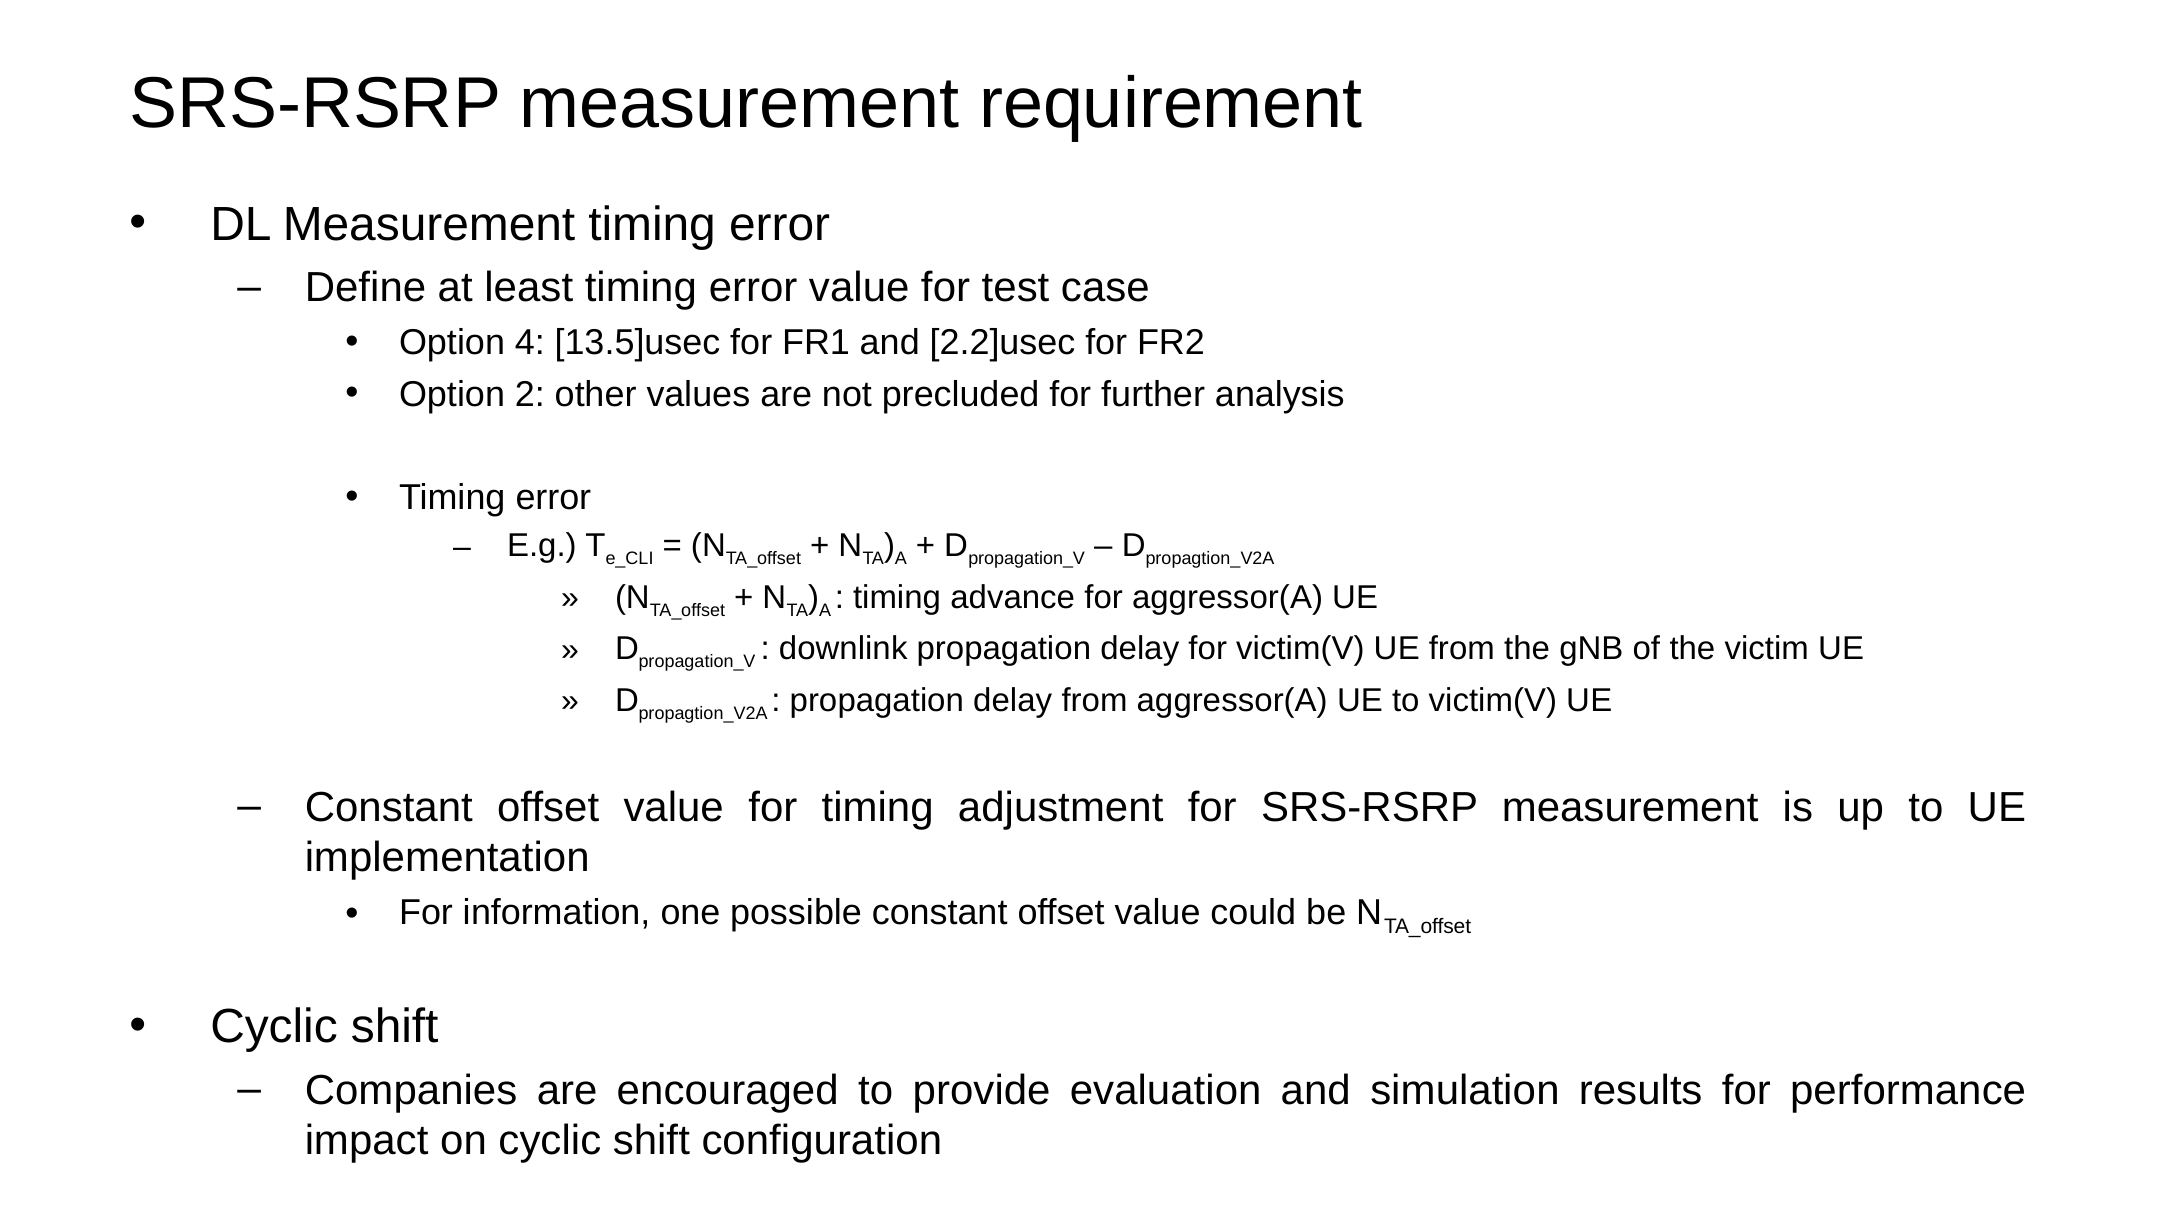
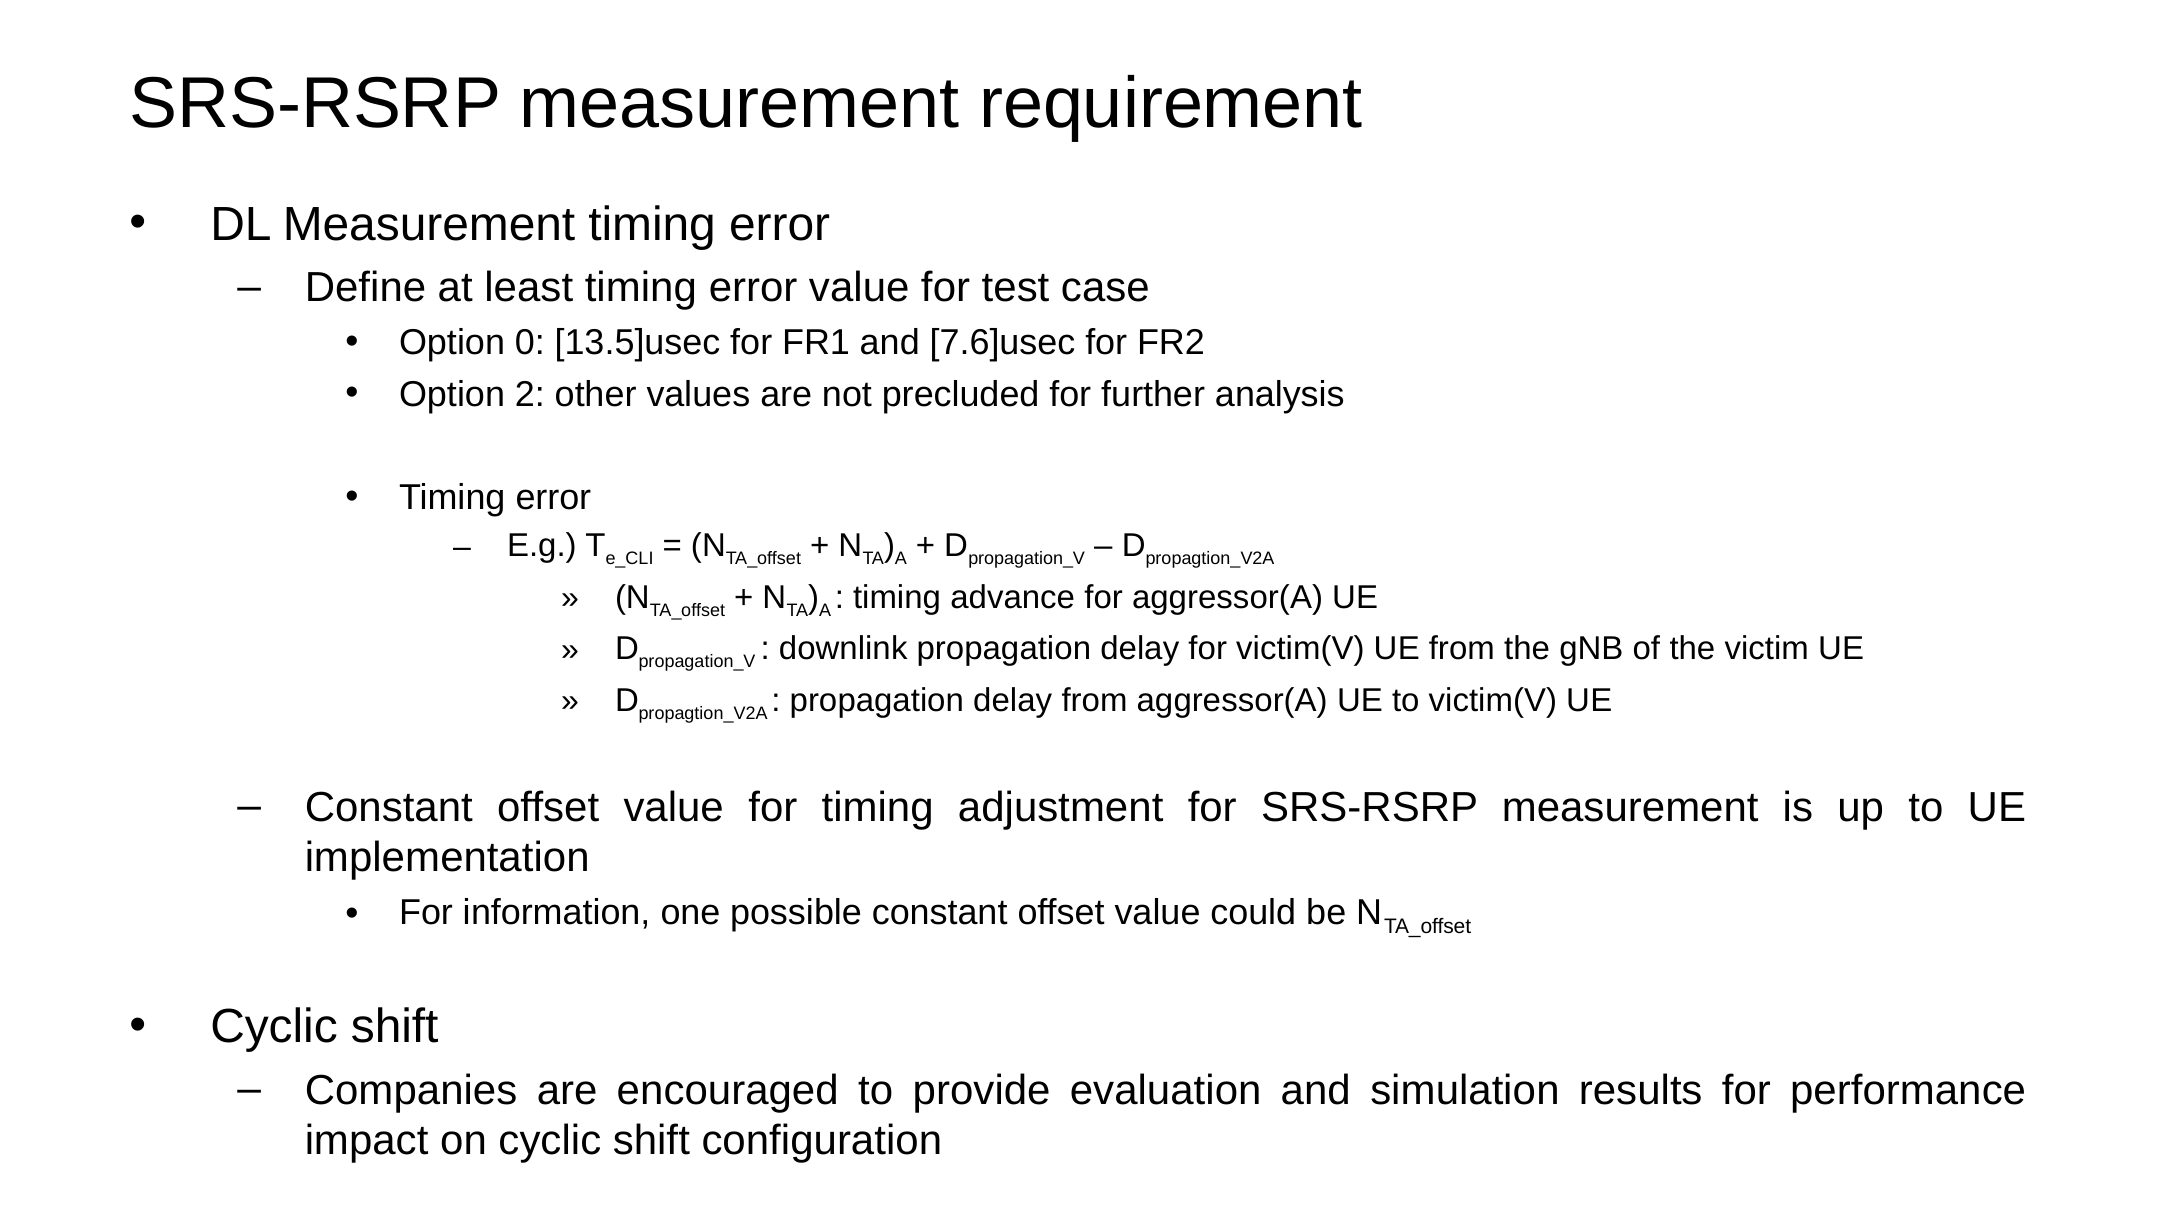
4: 4 -> 0
2.2]usec: 2.2]usec -> 7.6]usec
